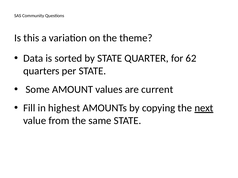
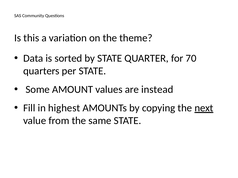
62: 62 -> 70
current: current -> instead
